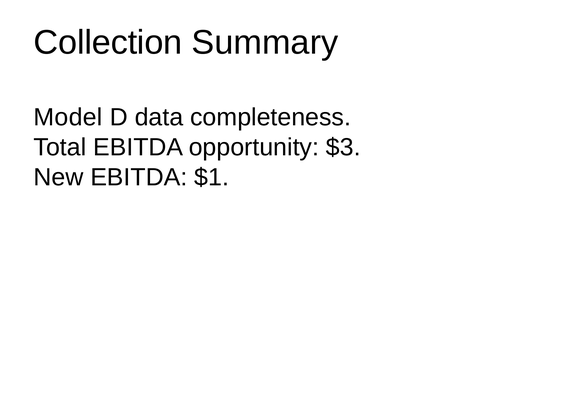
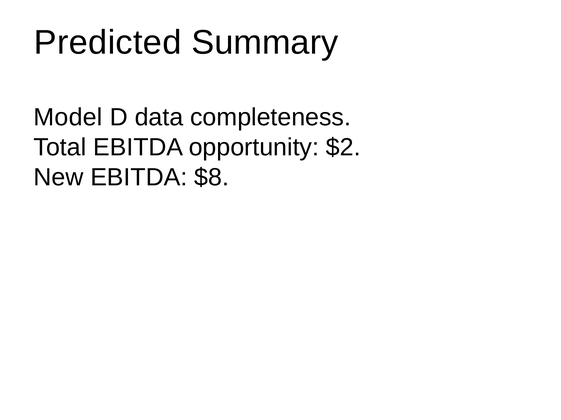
Collection: Collection -> Predicted
$3: $3 -> $2
$1: $1 -> $8
